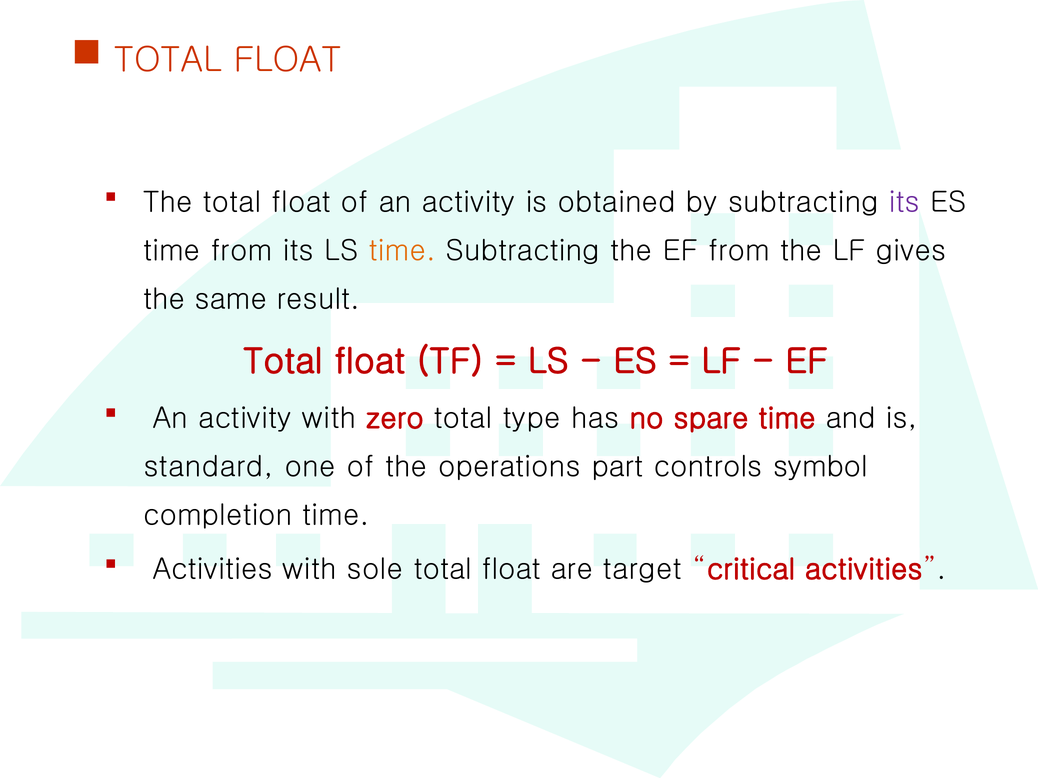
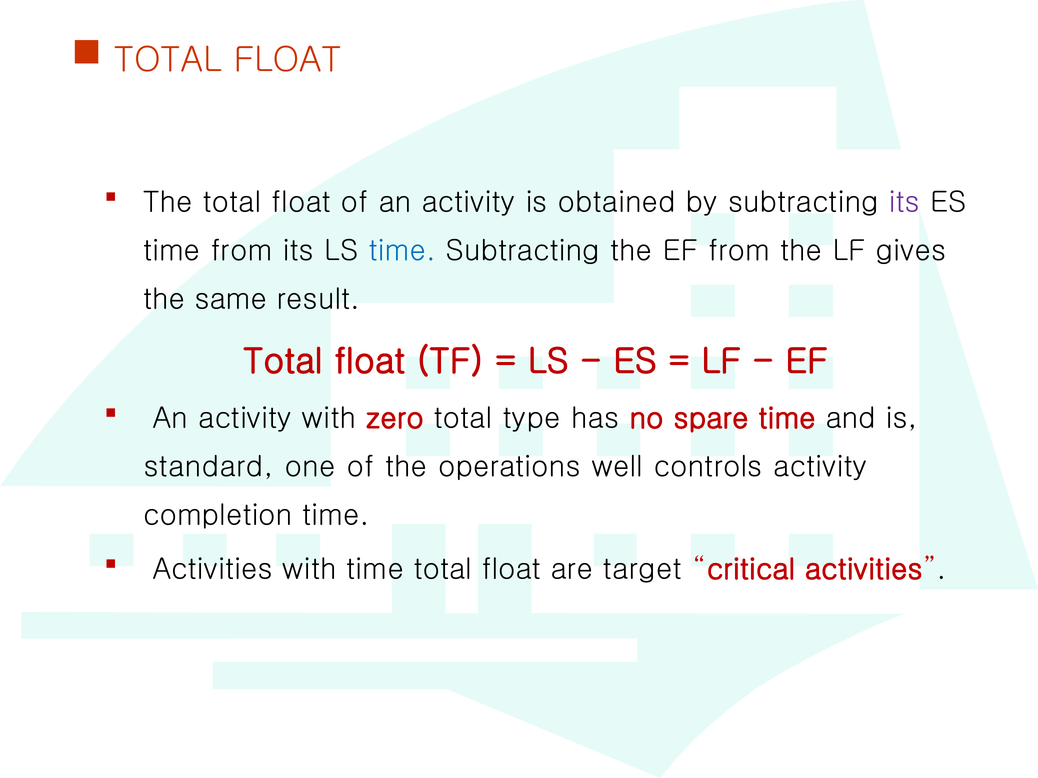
time at (402, 251) colour: orange -> blue
part: part -> well
controls symbol: symbol -> activity
with sole: sole -> time
